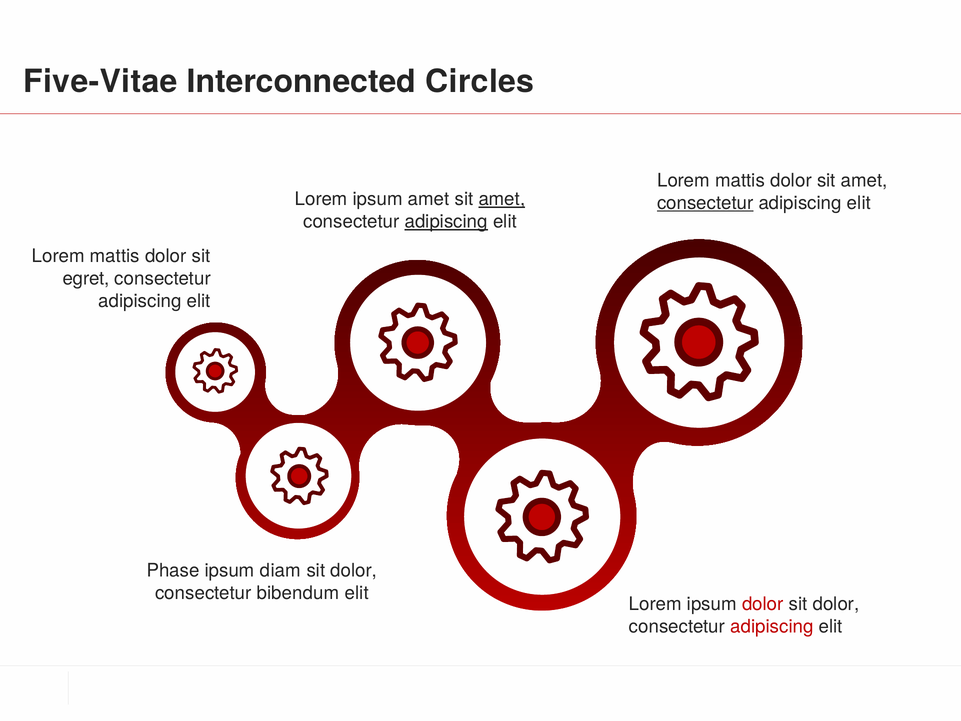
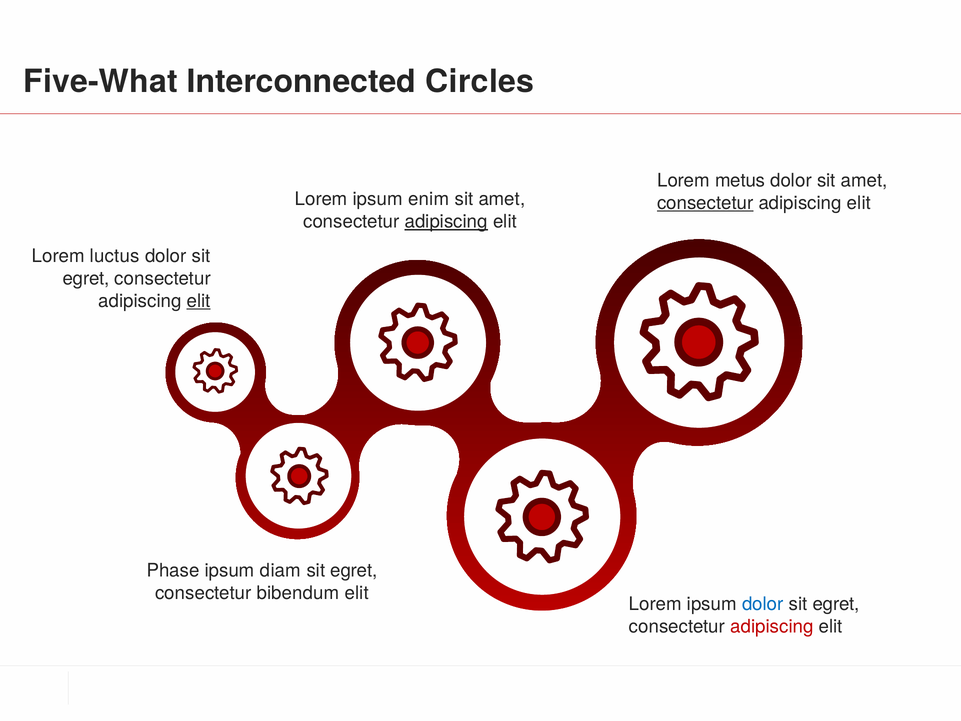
Five-Vitae: Five-Vitae -> Five-What
mattis at (740, 181): mattis -> metus
ipsum amet: amet -> enim
amet at (502, 199) underline: present -> none
mattis at (115, 256): mattis -> luctus
elit at (199, 301) underline: none -> present
dolor at (354, 571): dolor -> egret
dolor at (763, 604) colour: red -> blue
dolor at (836, 604): dolor -> egret
